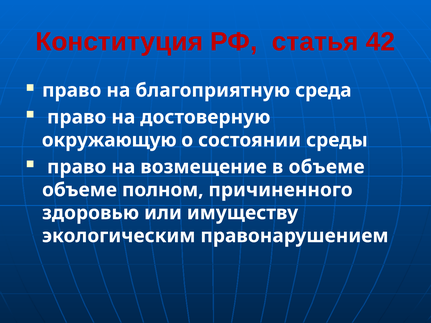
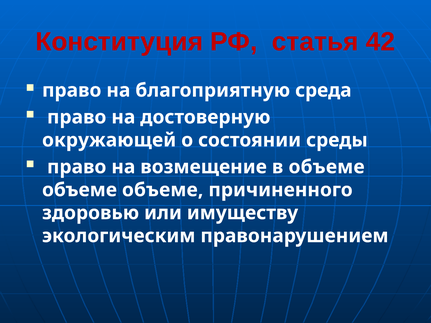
окружающую: окружающую -> окружающей
полном at (163, 190): полном -> объеме
